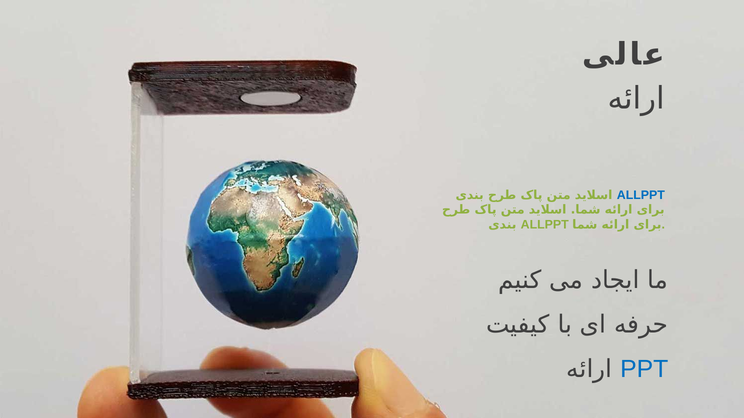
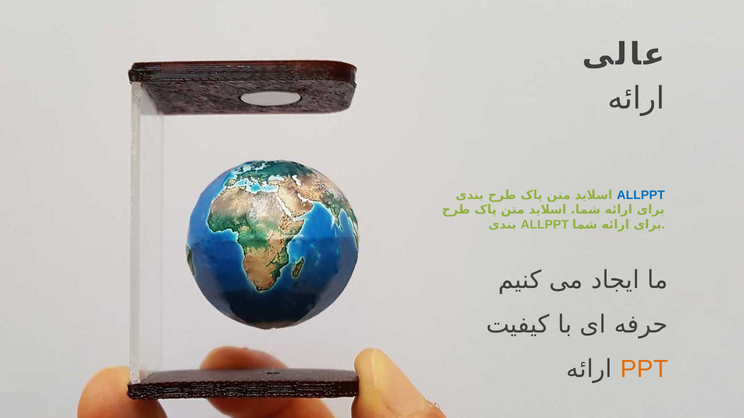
PPT colour: blue -> orange
